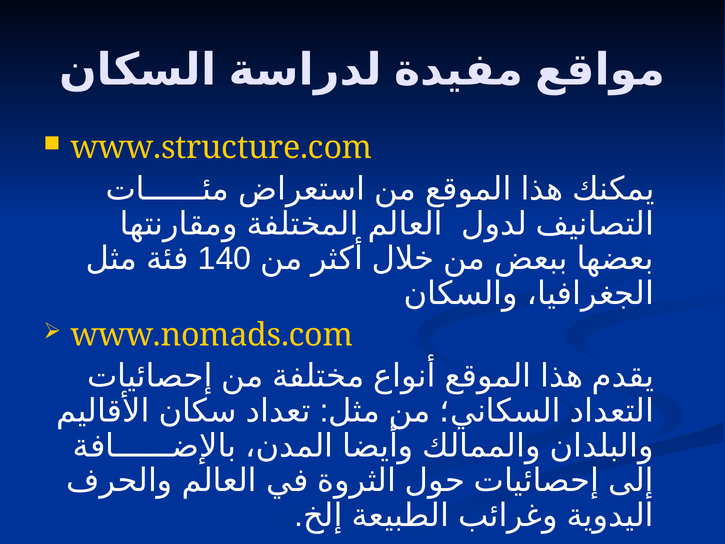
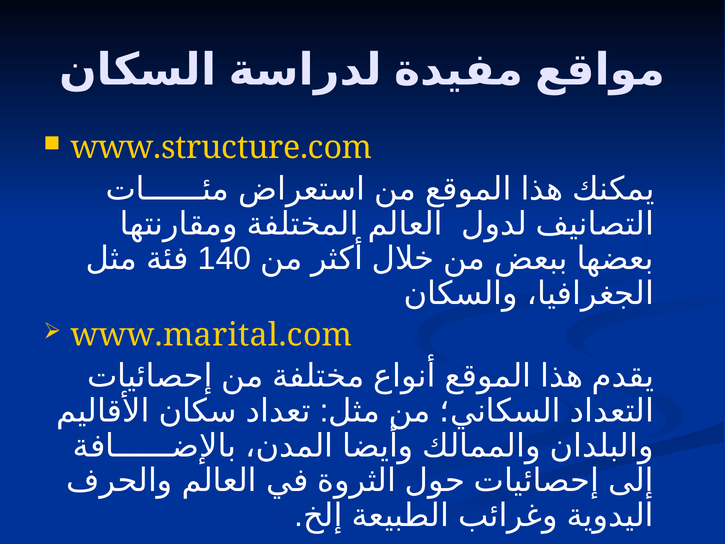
www.nomads.com: www.nomads.com -> www.marital.com
